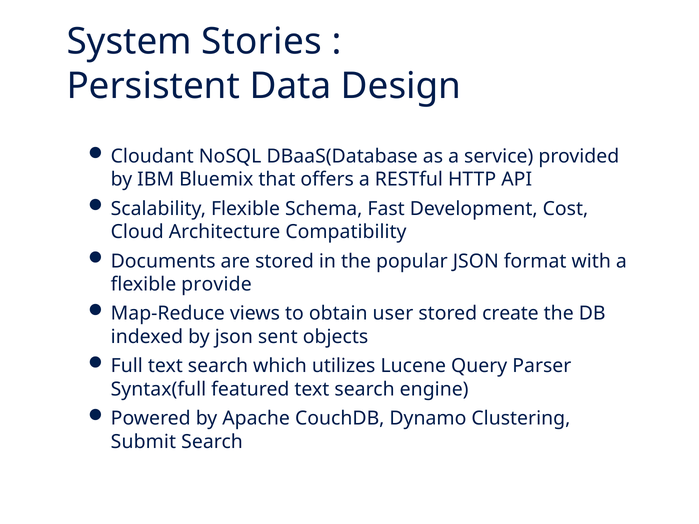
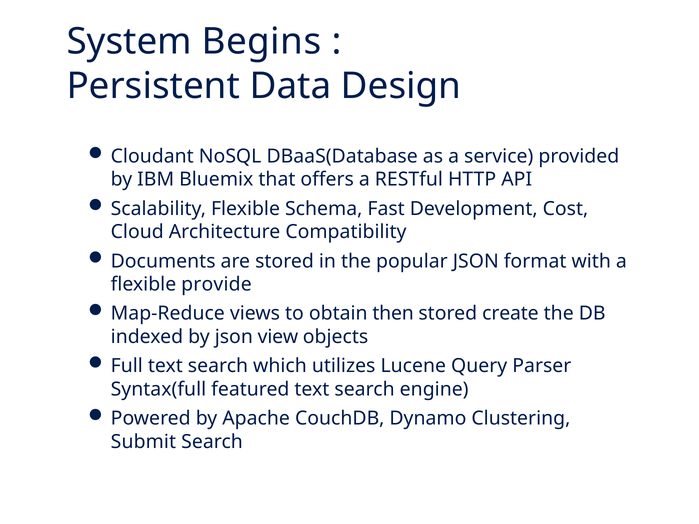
Stories: Stories -> Begins
user: user -> then
sent: sent -> view
